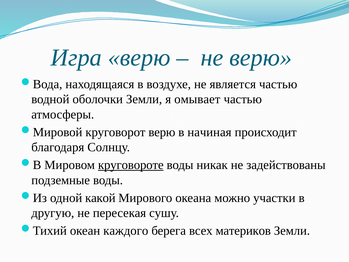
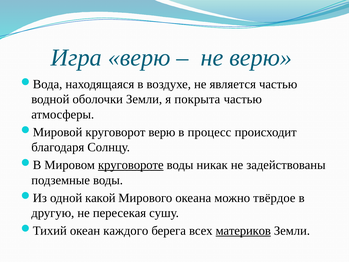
омывает: омывает -> покрыта
начиная: начиная -> процесс
участки: участки -> твёрдое
материков underline: none -> present
